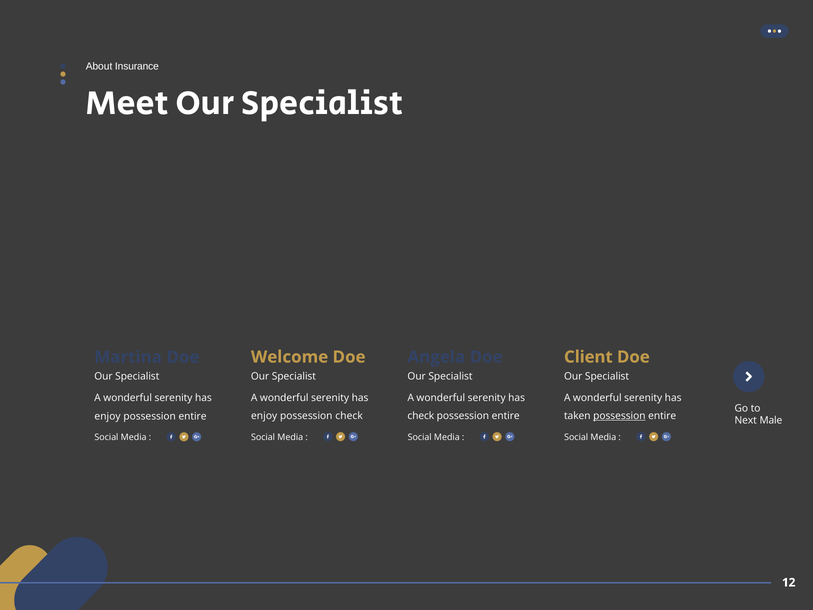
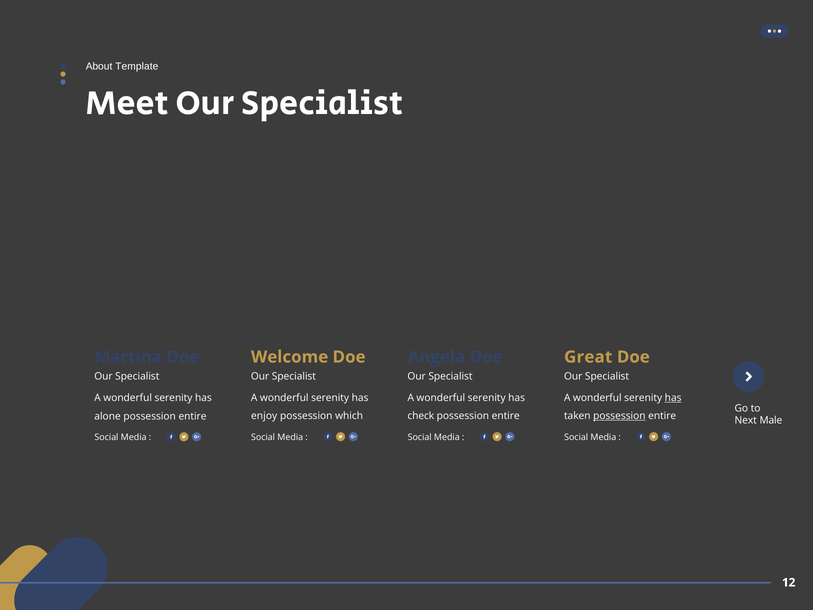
Insurance: Insurance -> Template
Client: Client -> Great
has at (673, 398) underline: none -> present
possession check: check -> which
enjoy at (108, 416): enjoy -> alone
